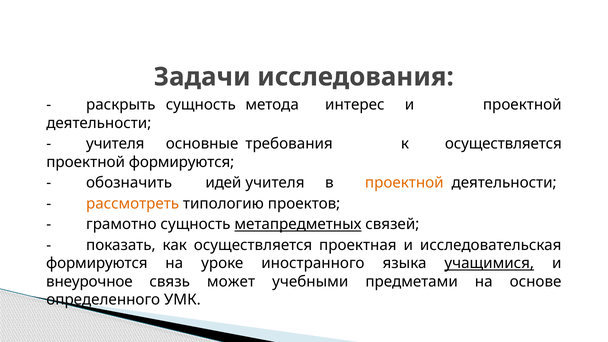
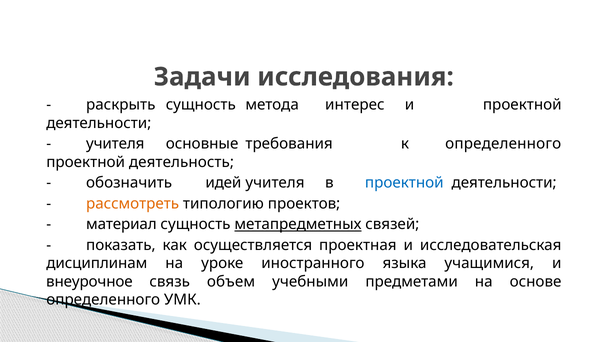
к осуществляется: осуществляется -> определенного
проектной формируются: формируются -> деятельность
проектной at (404, 183) colour: orange -> blue
грамотно: грамотно -> материал
формируются at (97, 263): формируются -> дисциплинам
учащимися underline: present -> none
может: может -> объем
